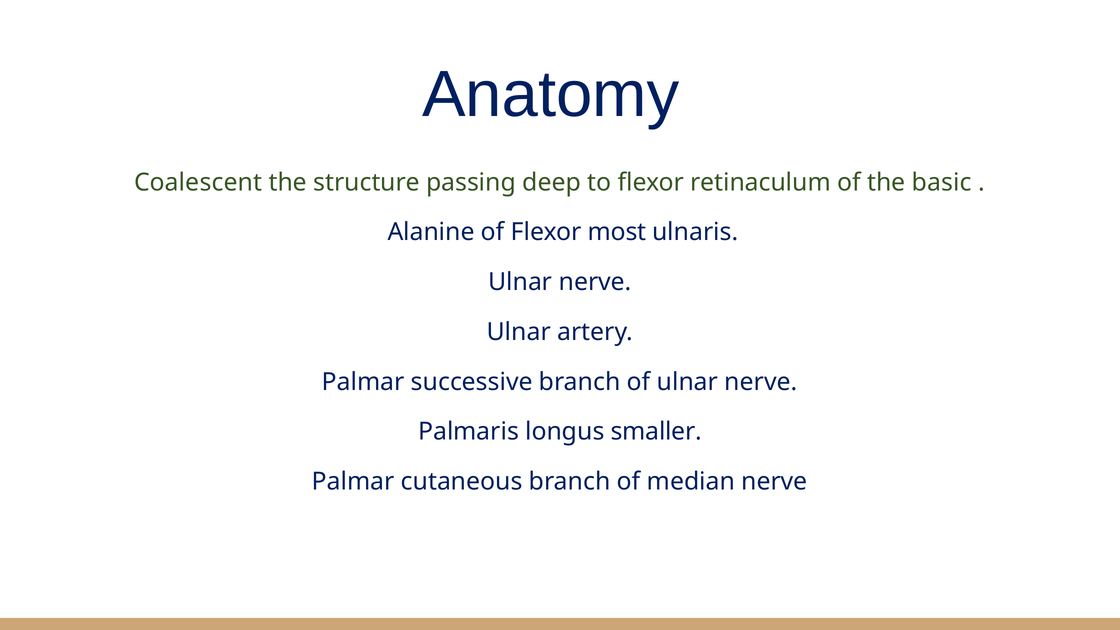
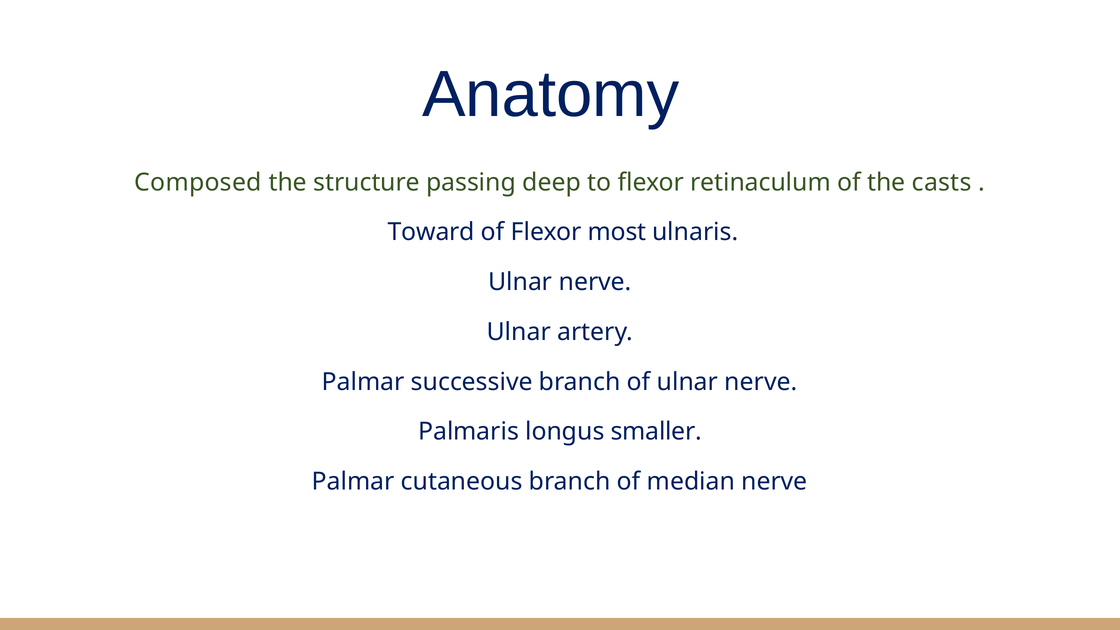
Coalescent: Coalescent -> Composed
basic: basic -> casts
Alanine: Alanine -> Toward
